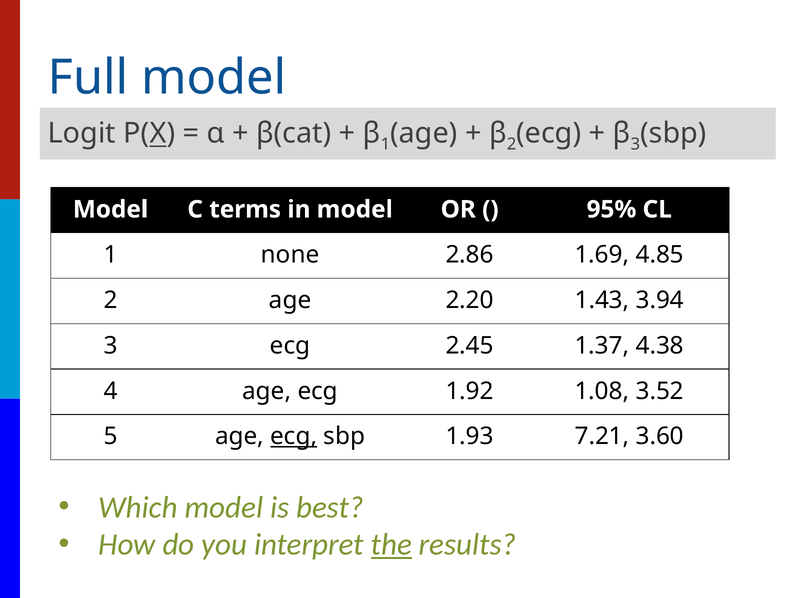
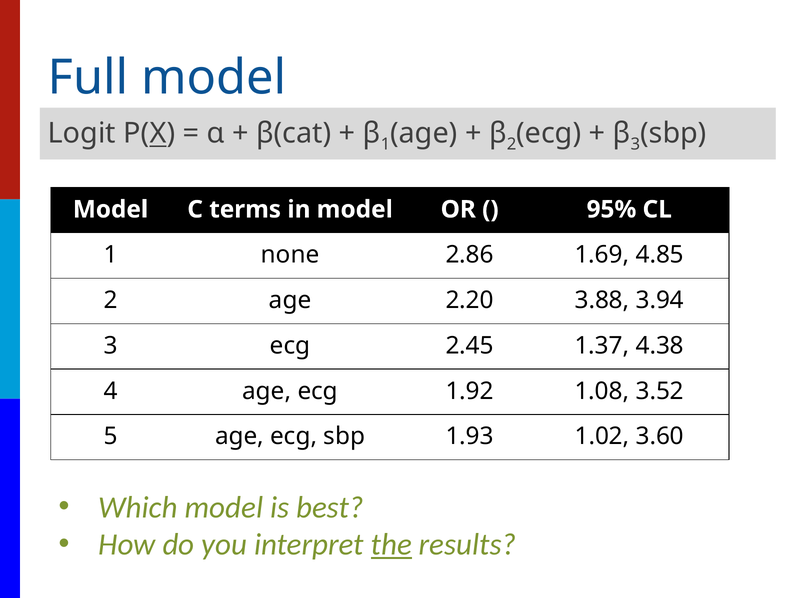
1.43: 1.43 -> 3.88
ecg at (294, 437) underline: present -> none
7.21: 7.21 -> 1.02
